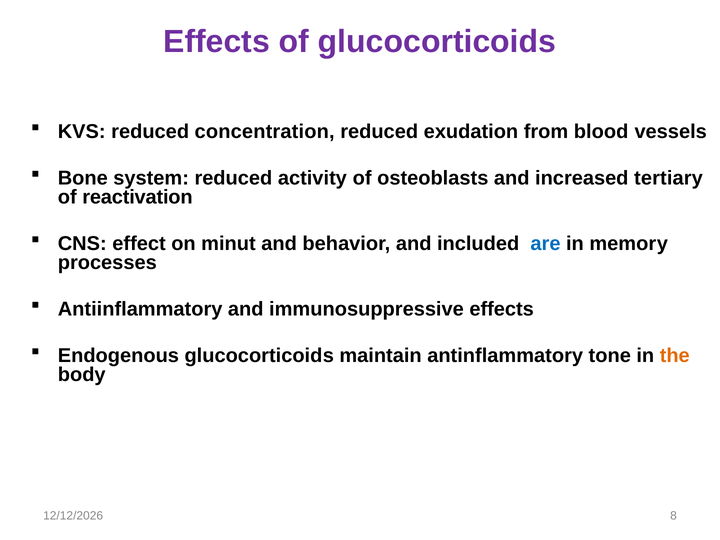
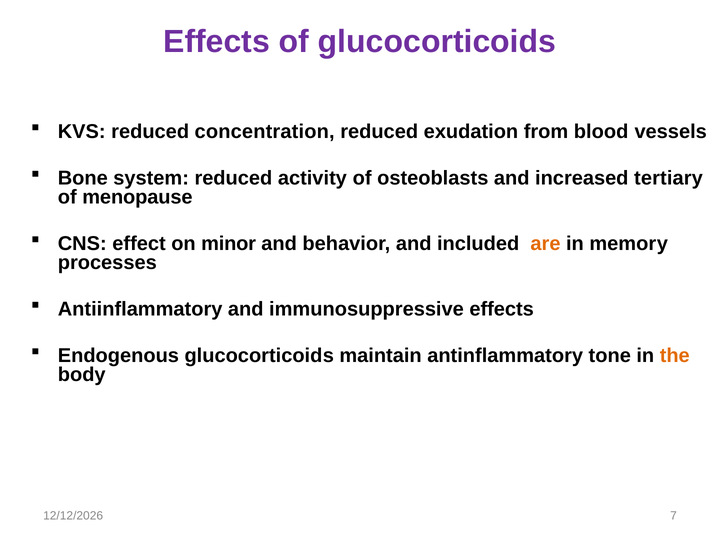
reactivation: reactivation -> menopause
minut: minut -> minor
are colour: blue -> orange
8: 8 -> 7
